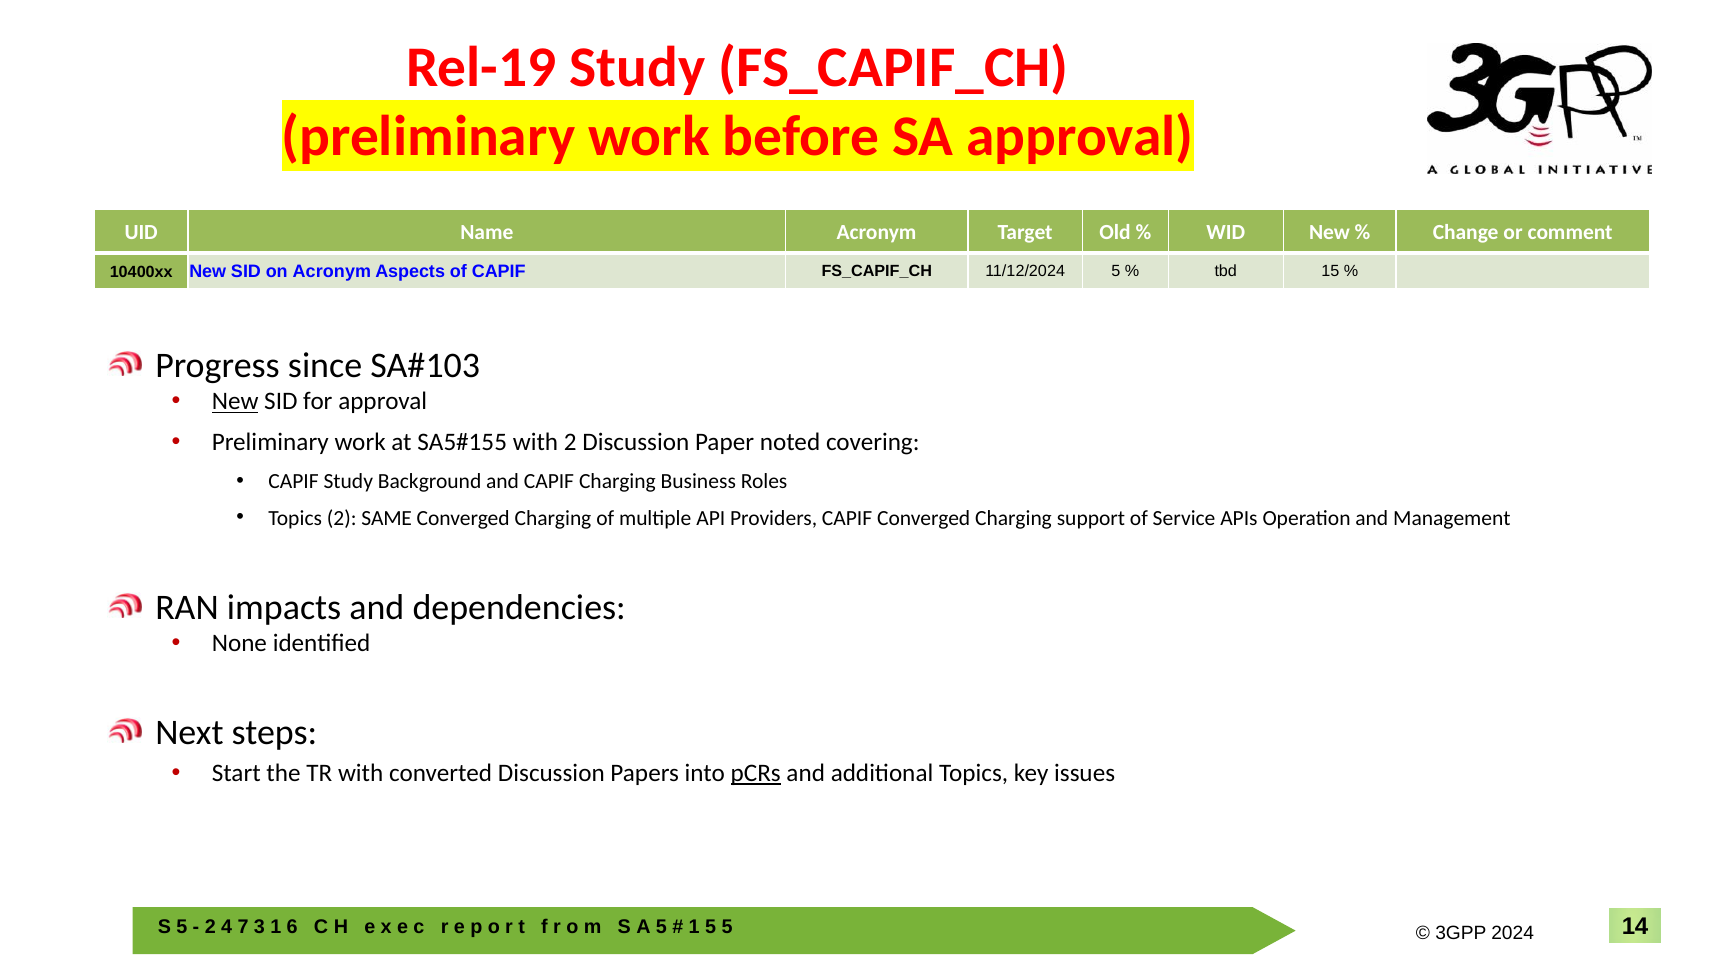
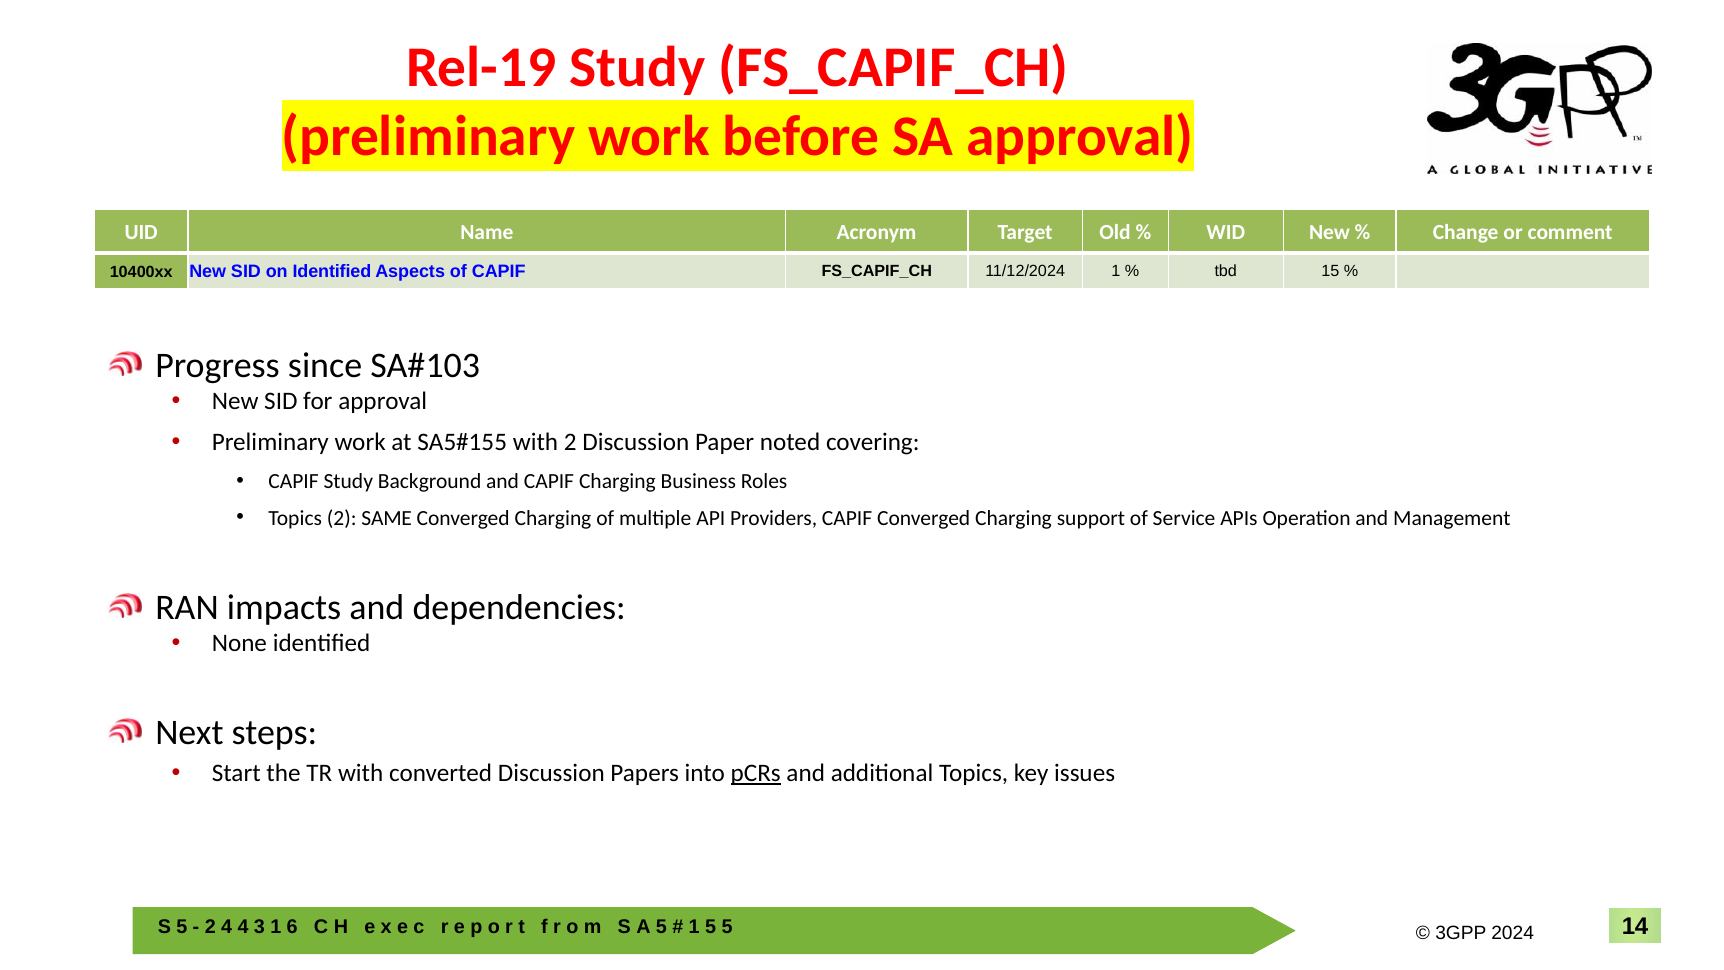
on Acronym: Acronym -> Identified
11/12/2024 5: 5 -> 1
New at (235, 402) underline: present -> none
7 at (243, 926): 7 -> 4
